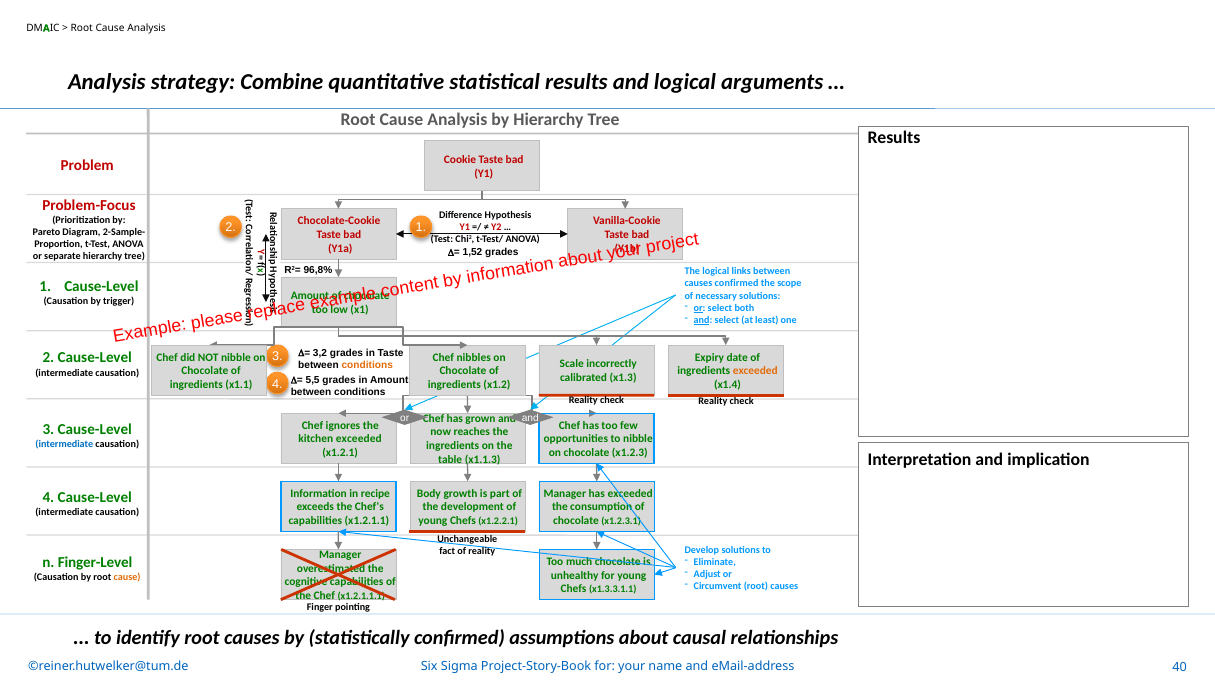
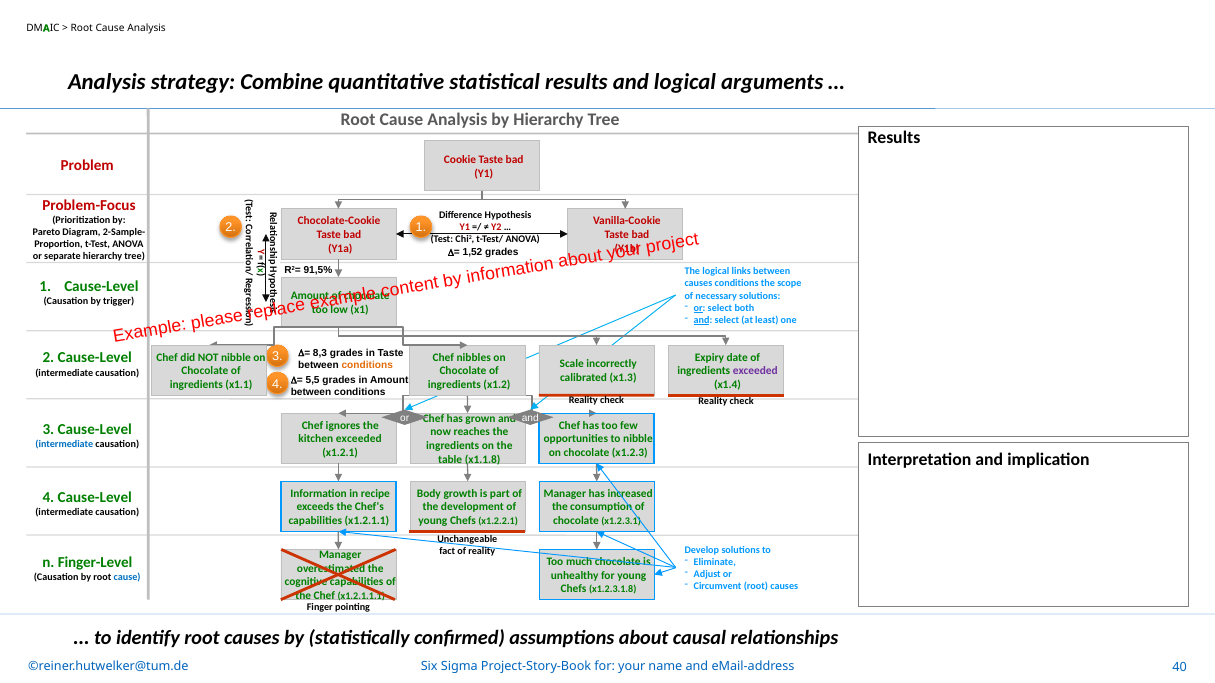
96,8%: 96,8% -> 91,5%
causes confirmed: confirmed -> conditions
3,2: 3,2 -> 8,3
exceeded at (755, 371) colour: orange -> purple
x1.1.3: x1.1.3 -> x1.1.8
has exceeded: exceeded -> increased
cause at (127, 578) colour: orange -> blue
x1.3.3.1.1: x1.3.3.1.1 -> x1.2.3.1.8
